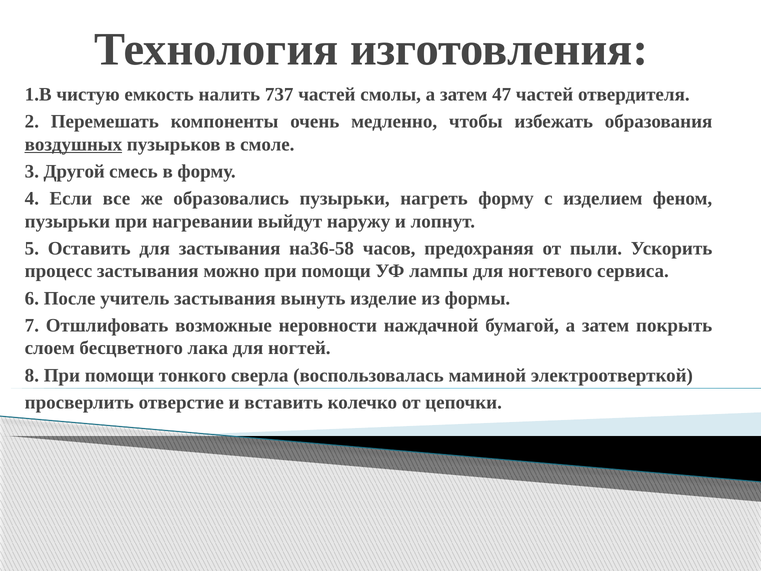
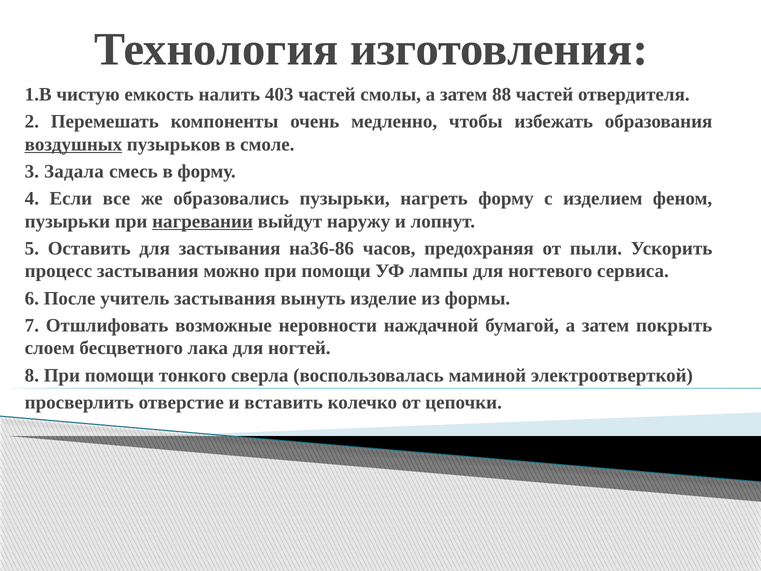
737: 737 -> 403
47: 47 -> 88
Другой: Другой -> Задала
нагревании underline: none -> present
на36-58: на36-58 -> на36-86
